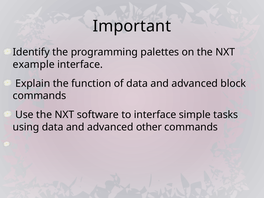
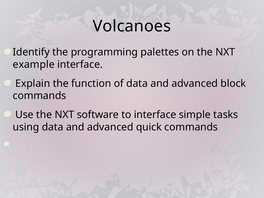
Important: Important -> Volcanoes
other: other -> quick
